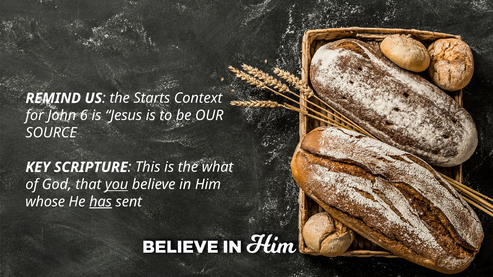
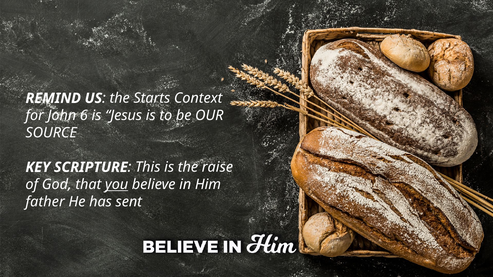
what: what -> raise
whose: whose -> father
has underline: present -> none
